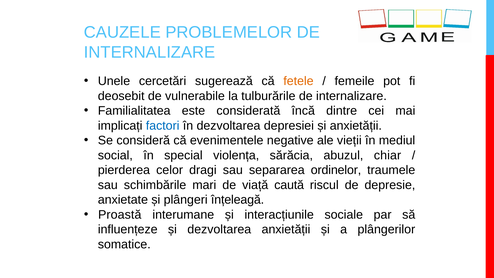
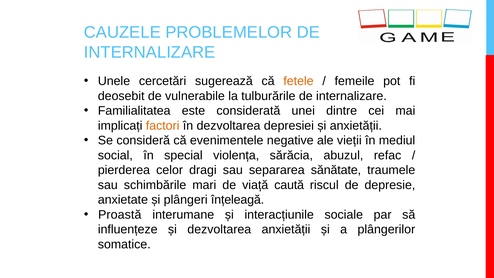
încă: încă -> unei
factori colour: blue -> orange
chiar: chiar -> refac
ordinelor: ordinelor -> sănătate
